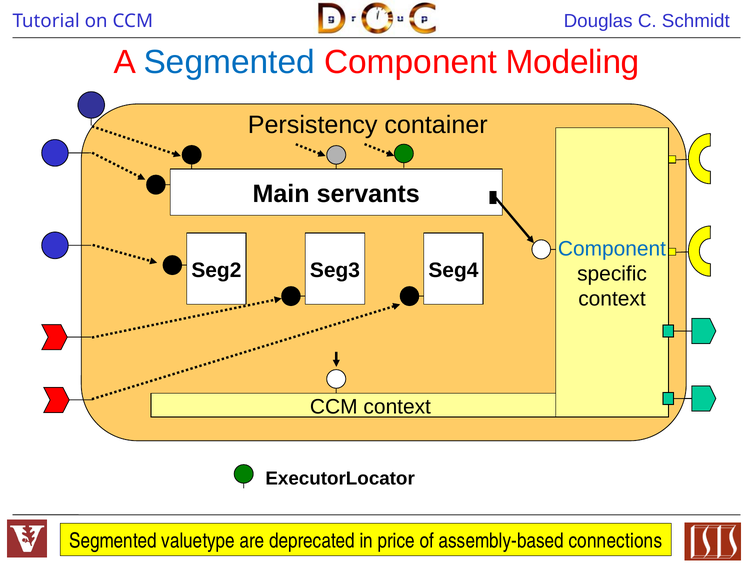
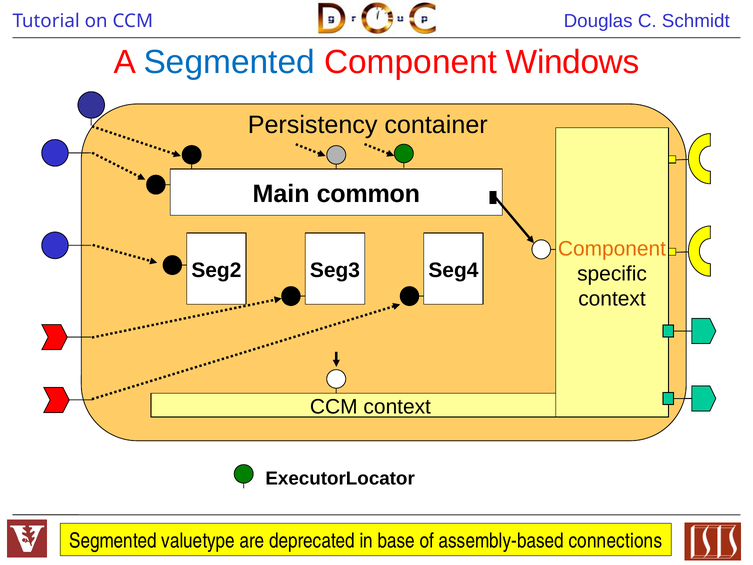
Modeling: Modeling -> Windows
servants: servants -> common
Component at (612, 249) colour: blue -> orange
price: price -> base
